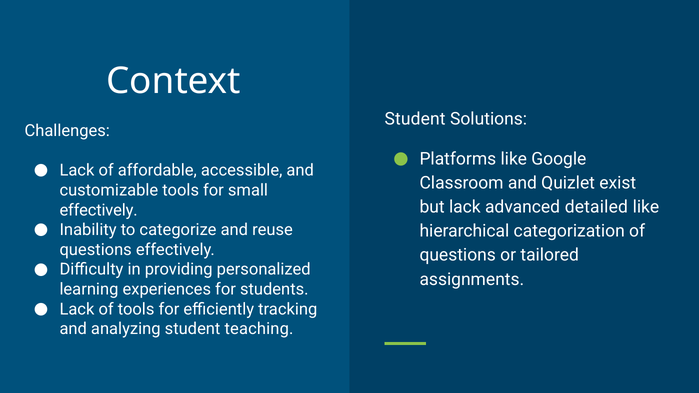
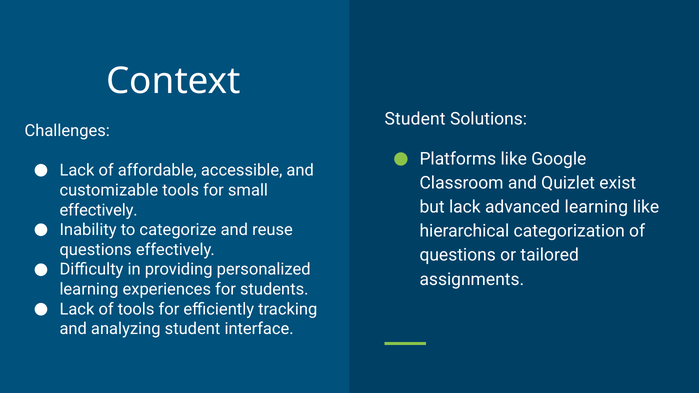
advanced detailed: detailed -> learning
teaching: teaching -> interface
